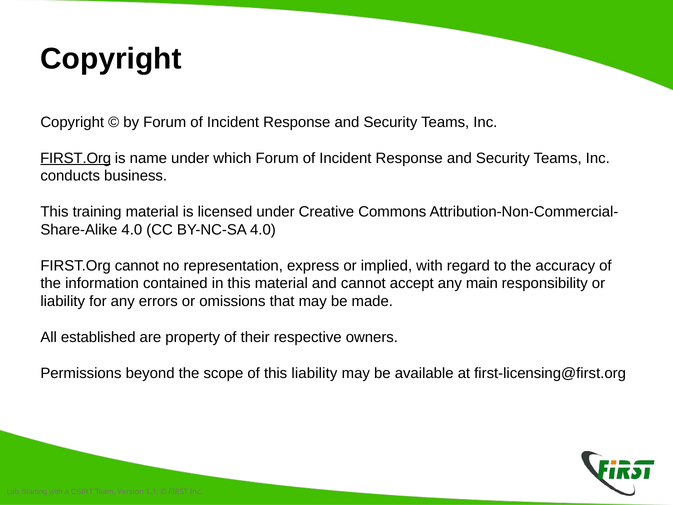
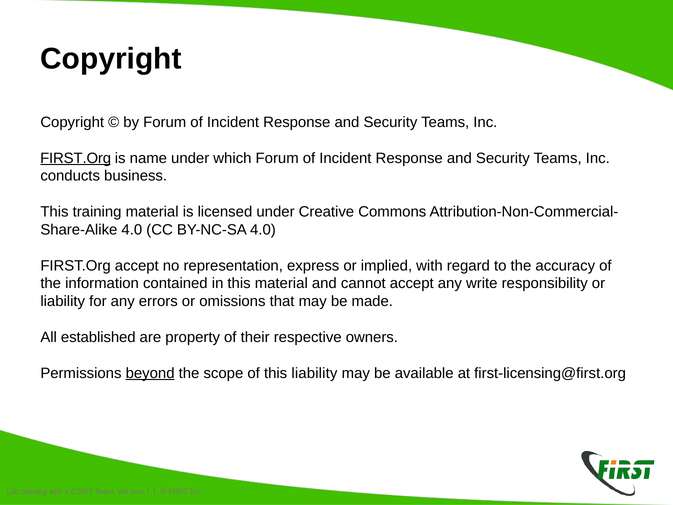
FIRST.Org cannot: cannot -> accept
main: main -> write
beyond underline: none -> present
